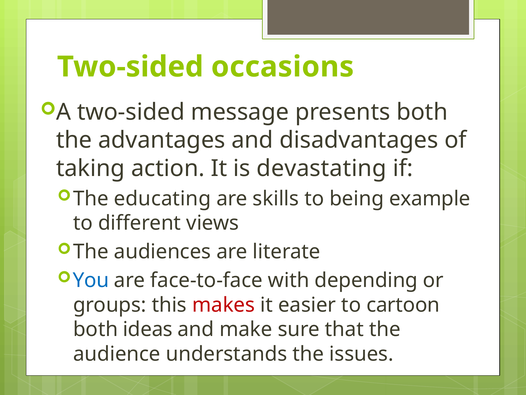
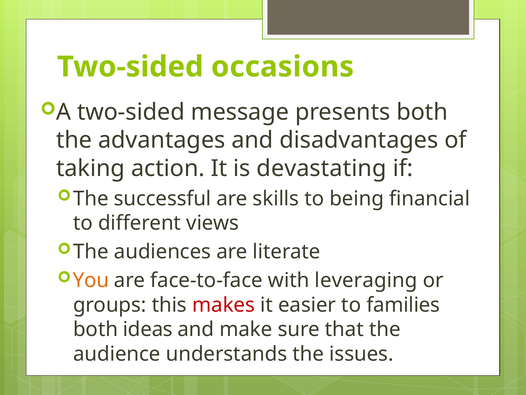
educating: educating -> successful
example: example -> financial
You colour: blue -> orange
depending: depending -> leveraging
cartoon: cartoon -> families
